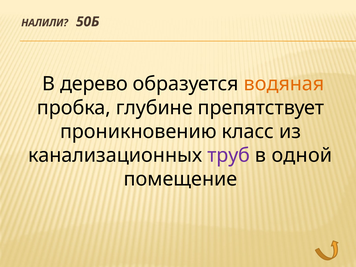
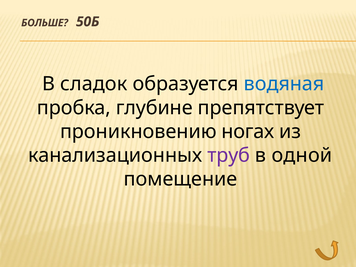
НАЛИЛИ: НАЛИЛИ -> БОЛЬШЕ
дерево: дерево -> сладок
водяная colour: orange -> blue
класс: класс -> ногах
